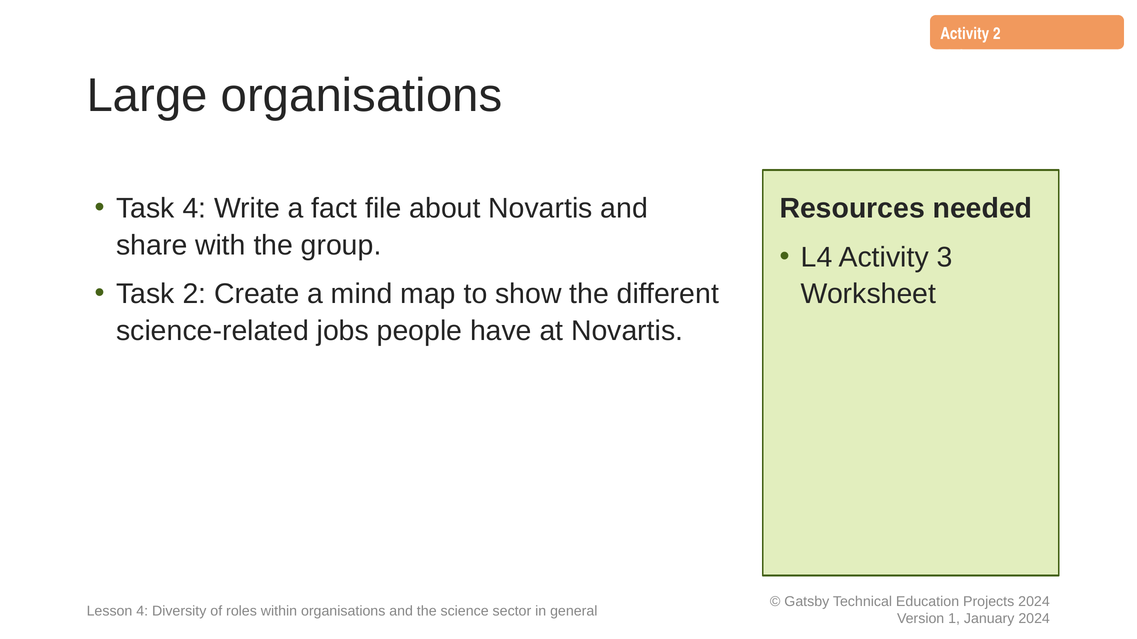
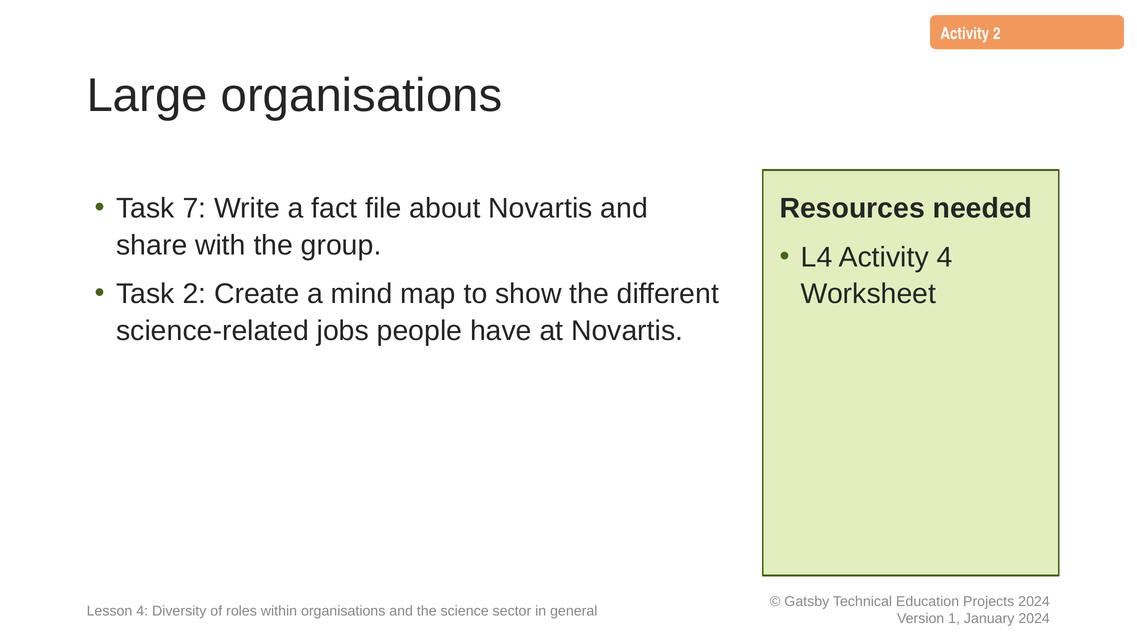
Task 4: 4 -> 7
Activity 3: 3 -> 4
